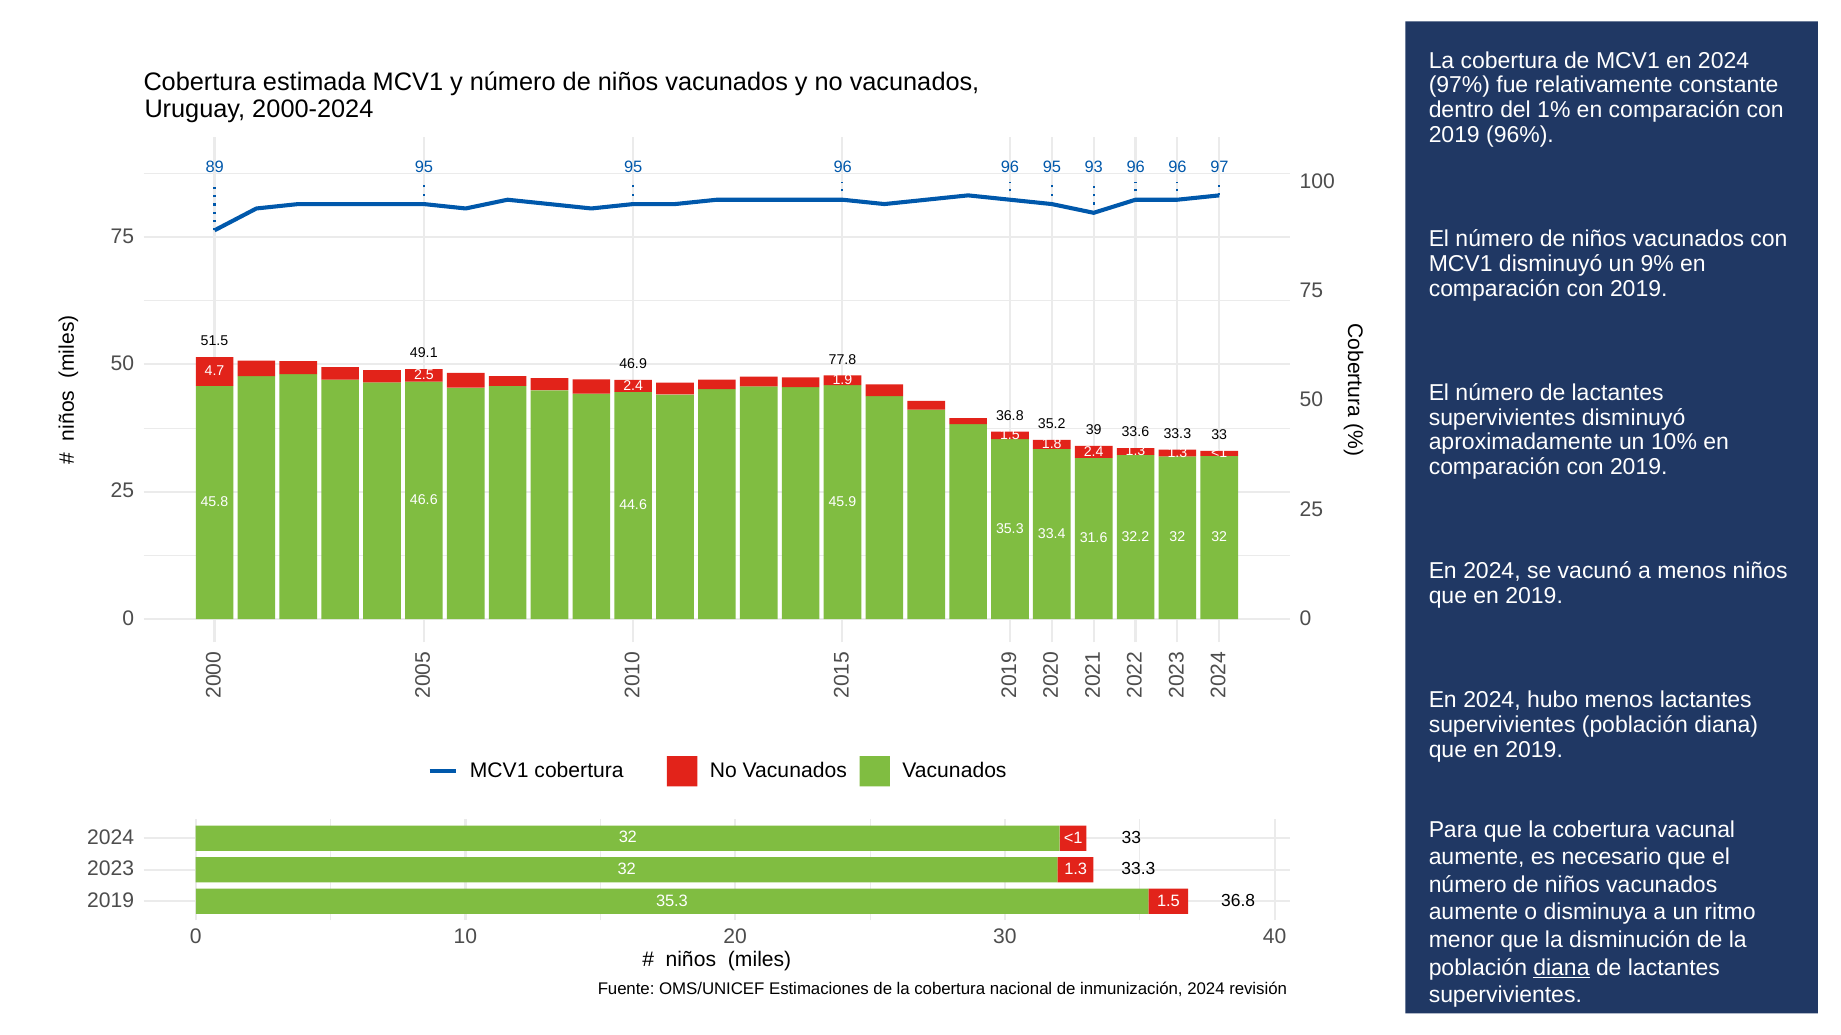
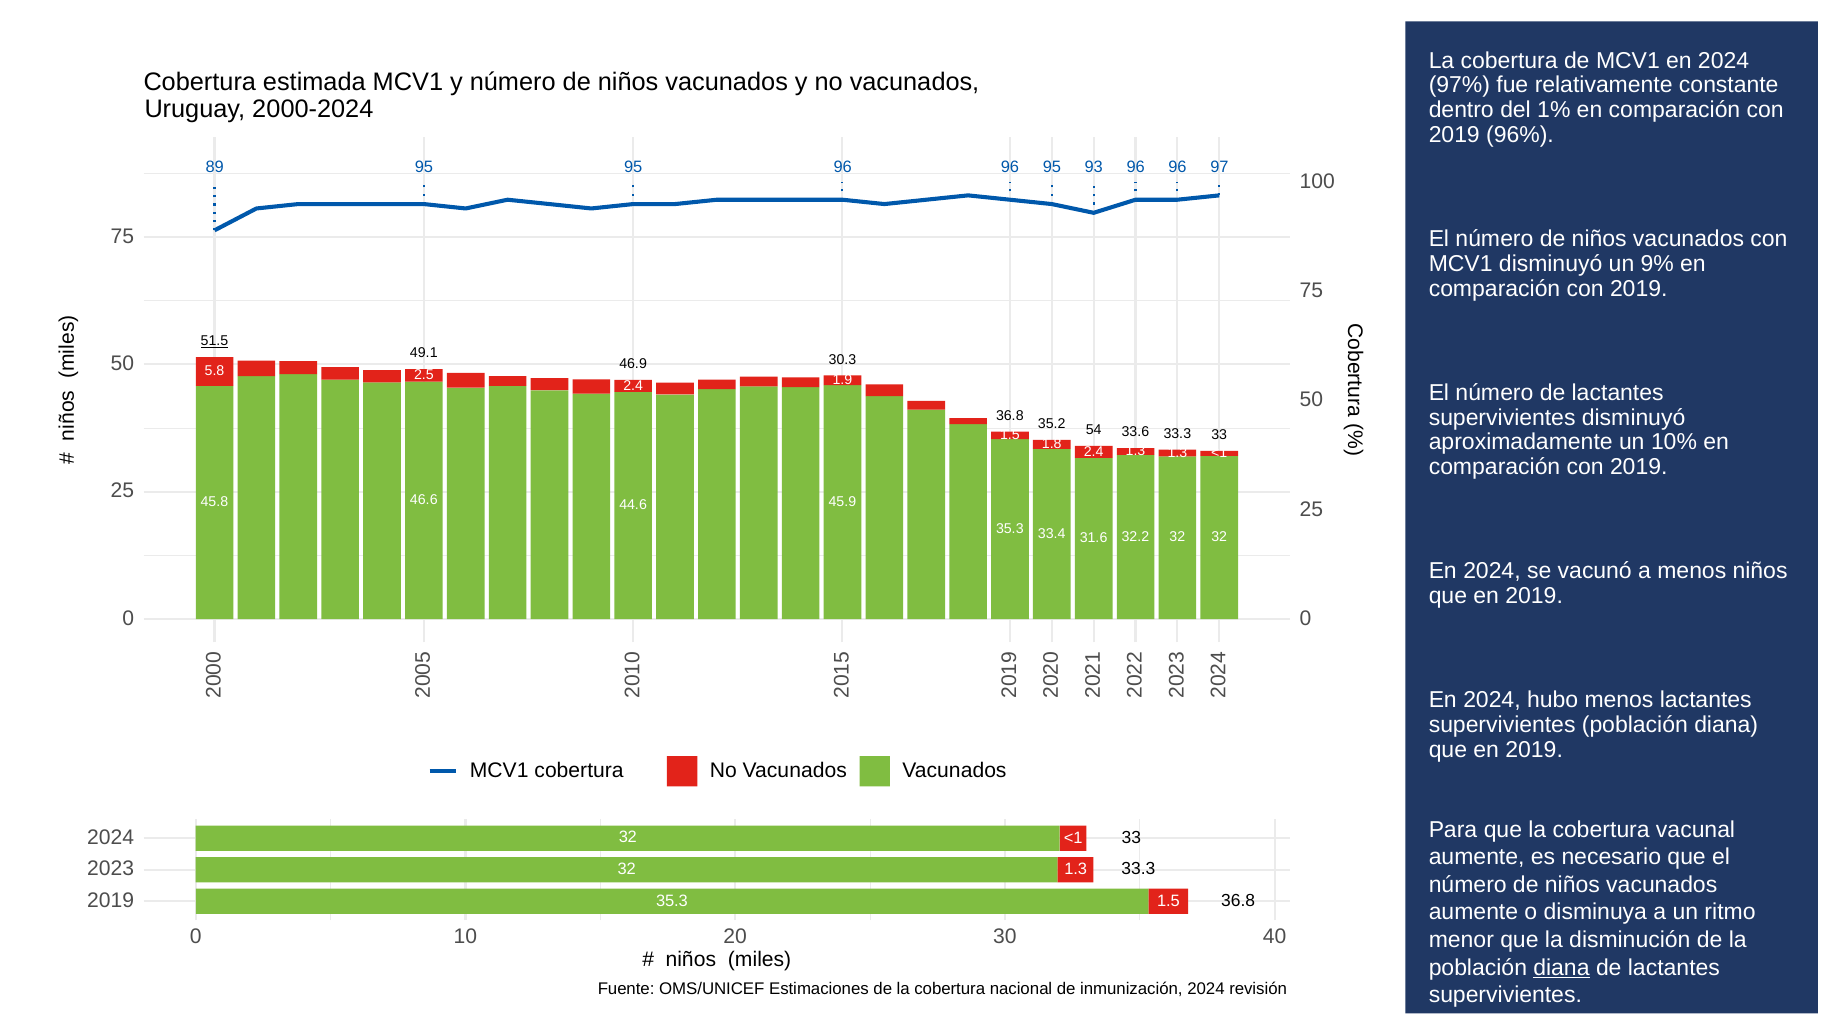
51.5 underline: none -> present
77.8: 77.8 -> 30.3
4.7: 4.7 -> 5.8
39: 39 -> 54
